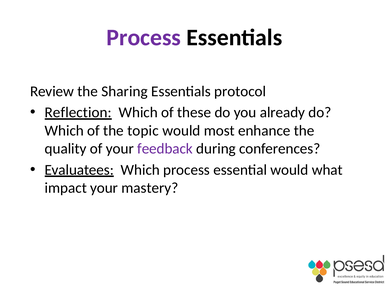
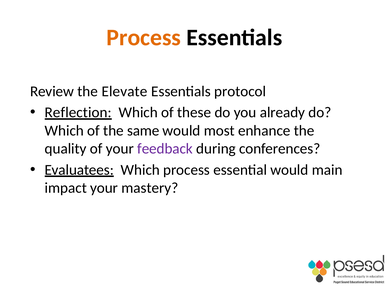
Process at (144, 38) colour: purple -> orange
Sharing: Sharing -> Elevate
topic: topic -> same
what: what -> main
